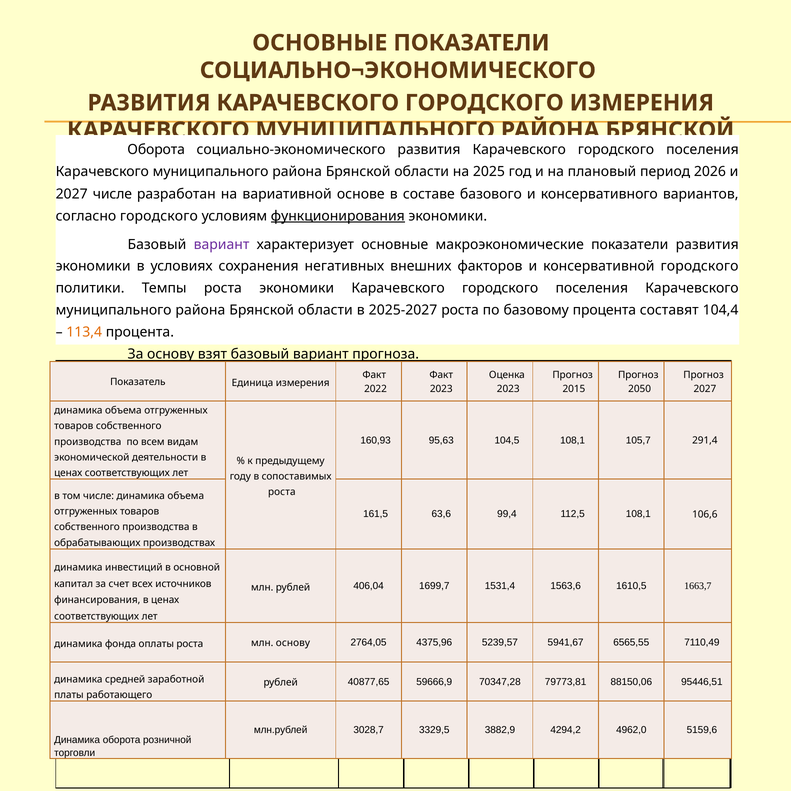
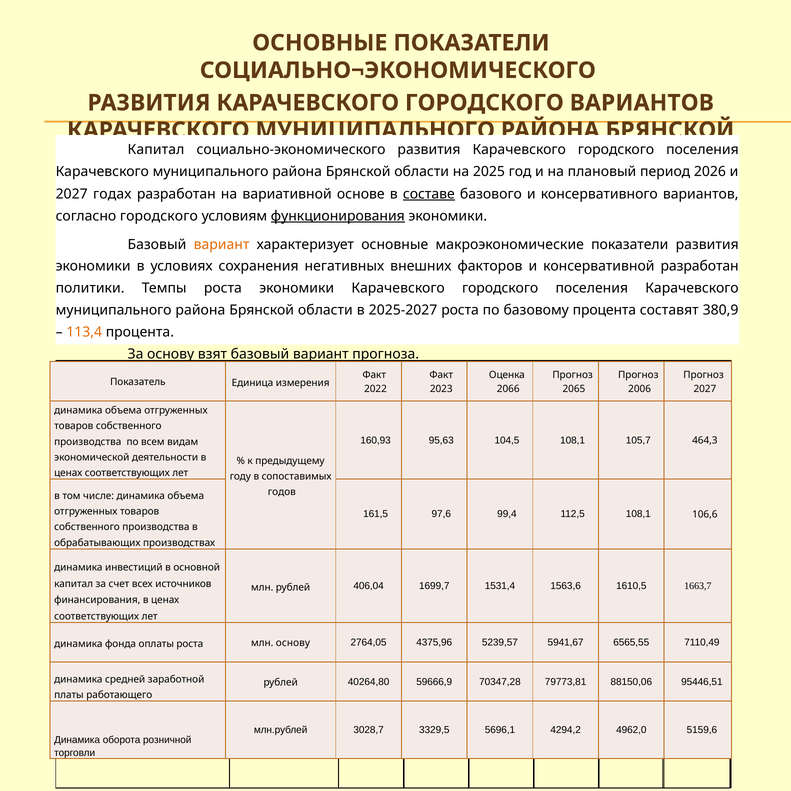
ГОРОДСКОГО ИЗМЕРЕНИЯ: ИЗМЕРЕНИЯ -> ВАРИАНТОВ
Оборота at (156, 150): Оборота -> Капитал
2027 числе: числе -> годах
составе underline: none -> present
вариант at (222, 244) colour: purple -> orange
консервативной городского: городского -> разработан
составят 104,4: 104,4 -> 380,9
2023 at (508, 389): 2023 -> 2066
2015: 2015 -> 2065
2050: 2050 -> 2006
291,4: 291,4 -> 464,3
роста at (282, 492): роста -> годов
63,6: 63,6 -> 97,6
40877,65: 40877,65 -> 40264,80
3882,9: 3882,9 -> 5696,1
